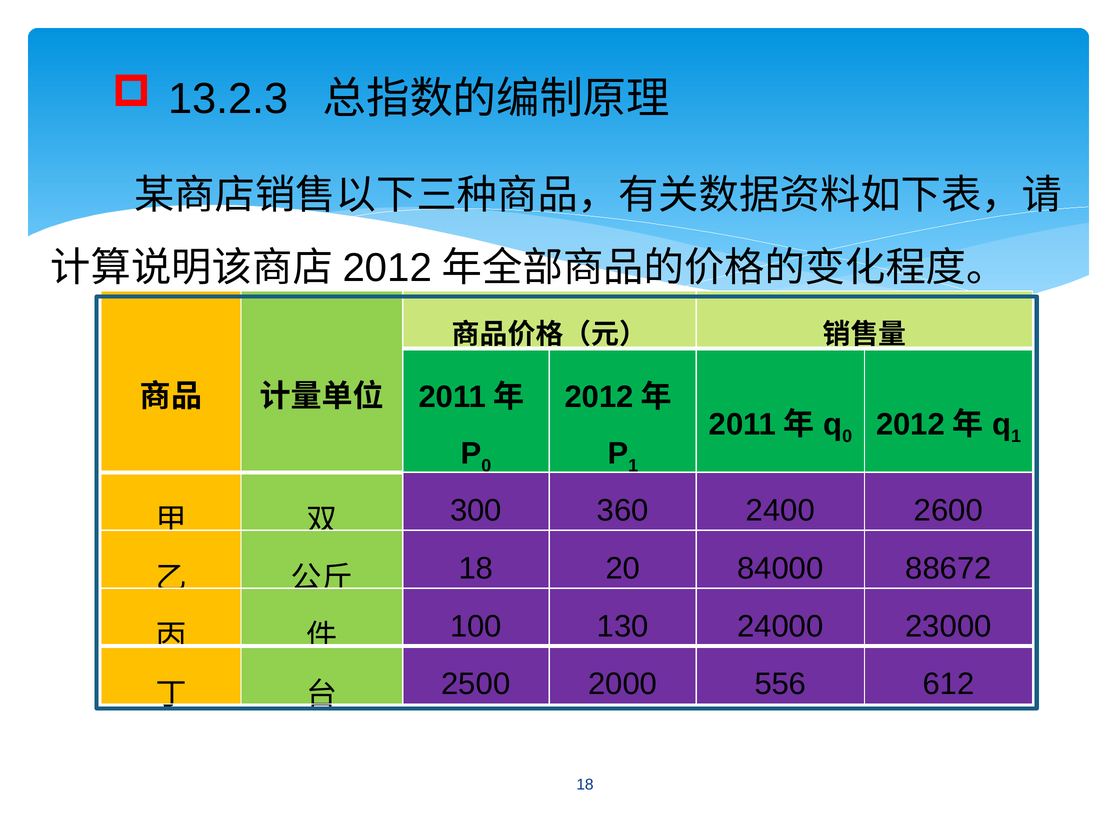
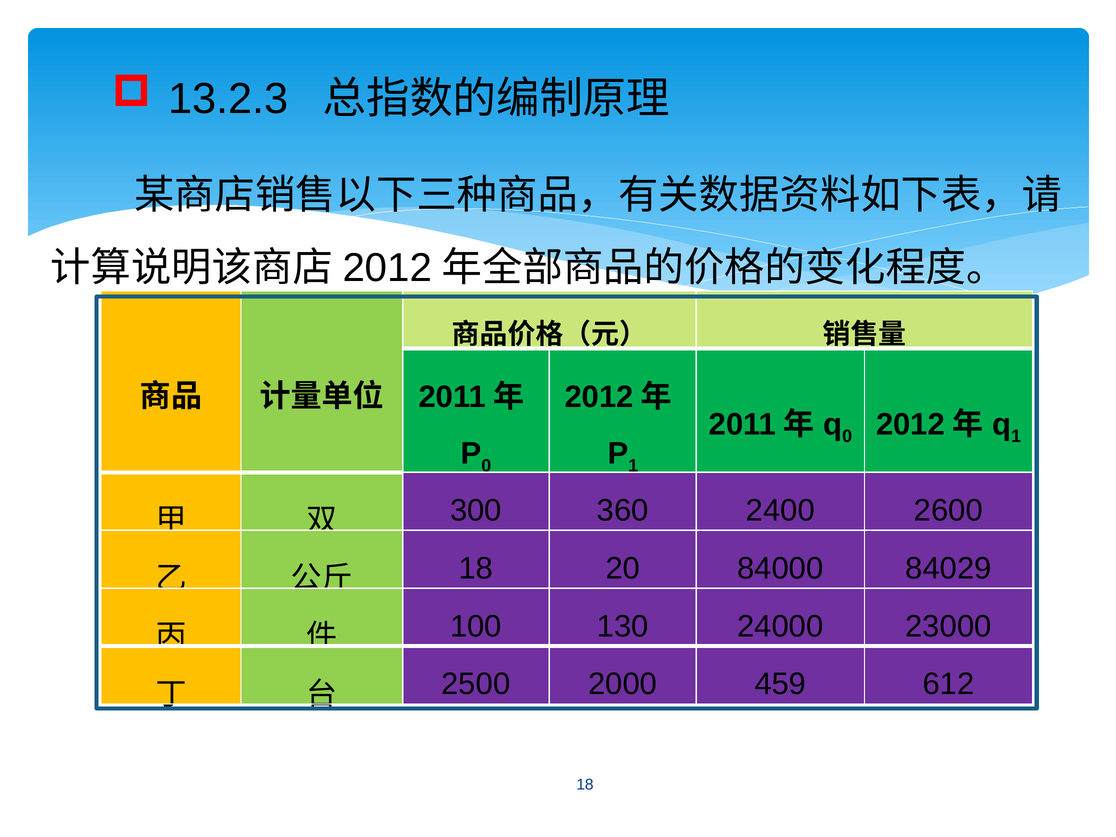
88672: 88672 -> 84029
556: 556 -> 459
